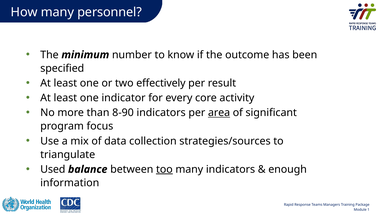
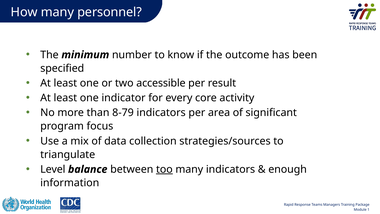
effectively: effectively -> accessible
8-90: 8-90 -> 8-79
area underline: present -> none
Used: Used -> Level
